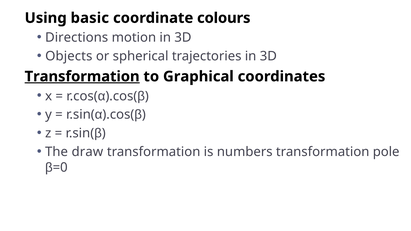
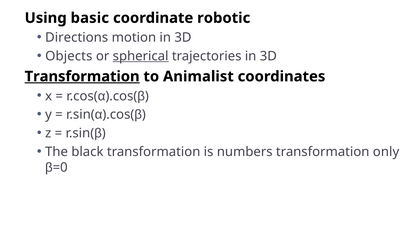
colours: colours -> robotic
spherical underline: none -> present
Graphical: Graphical -> Animalist
draw: draw -> black
pole: pole -> only
